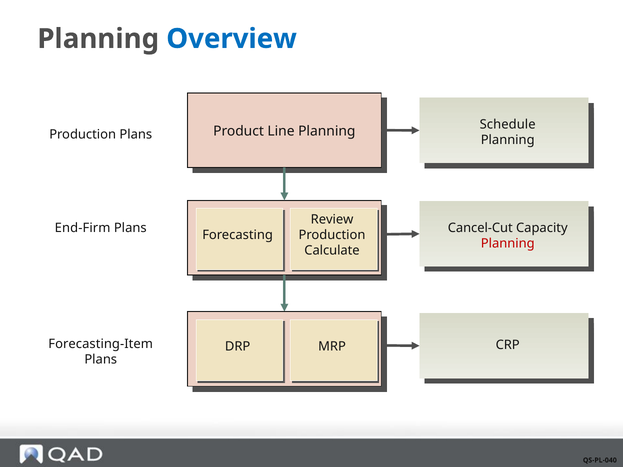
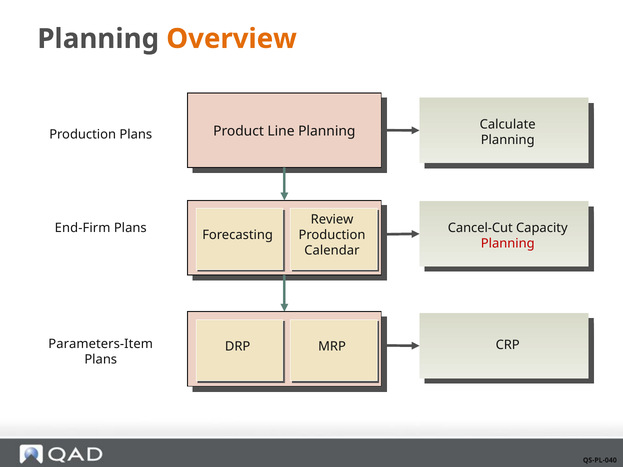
Overview colour: blue -> orange
Schedule: Schedule -> Calculate
Calculate: Calculate -> Calendar
Forecasting-Item: Forecasting-Item -> Parameters-Item
